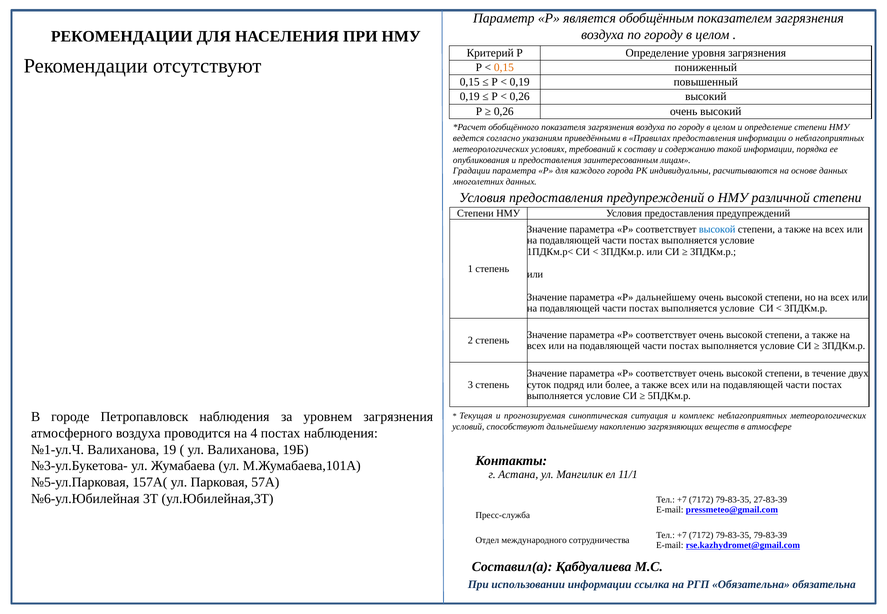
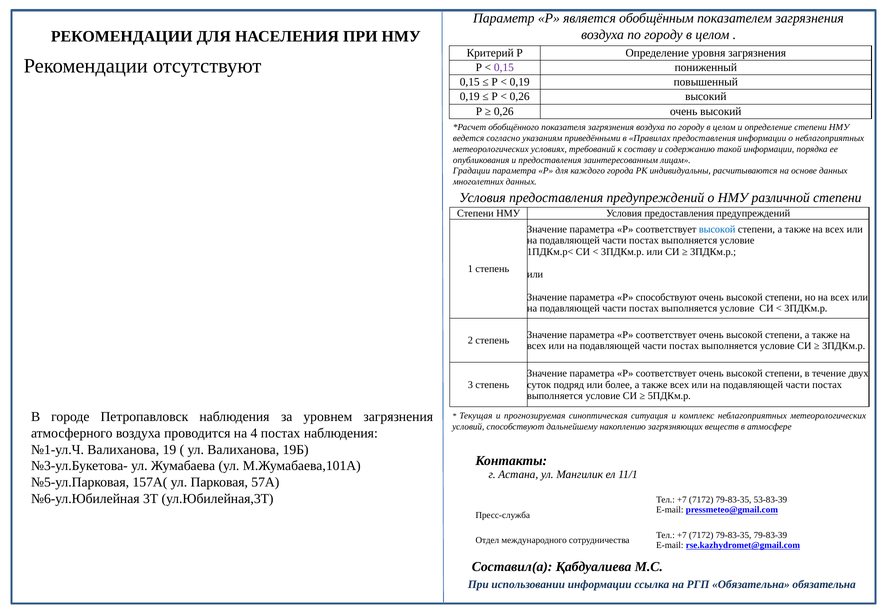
0,15 at (504, 67) colour: orange -> purple
Р дальнейшему: дальнейшему -> способствуют
27-83-39: 27-83-39 -> 53-83-39
